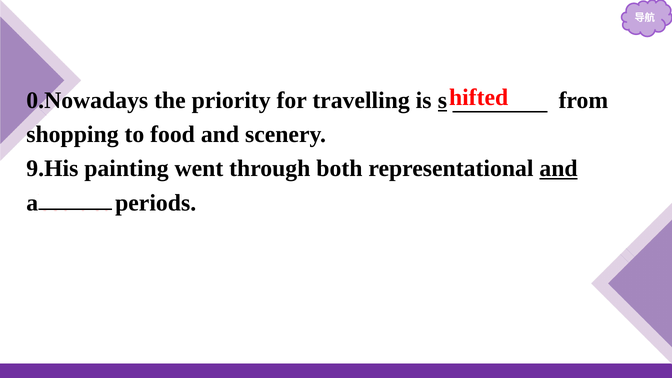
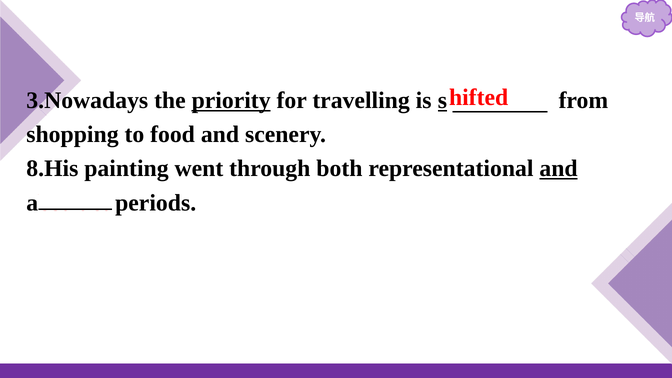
0.Nowadays: 0.Nowadays -> 3.Nowadays
priority underline: none -> present
9.His: 9.His -> 8.His
